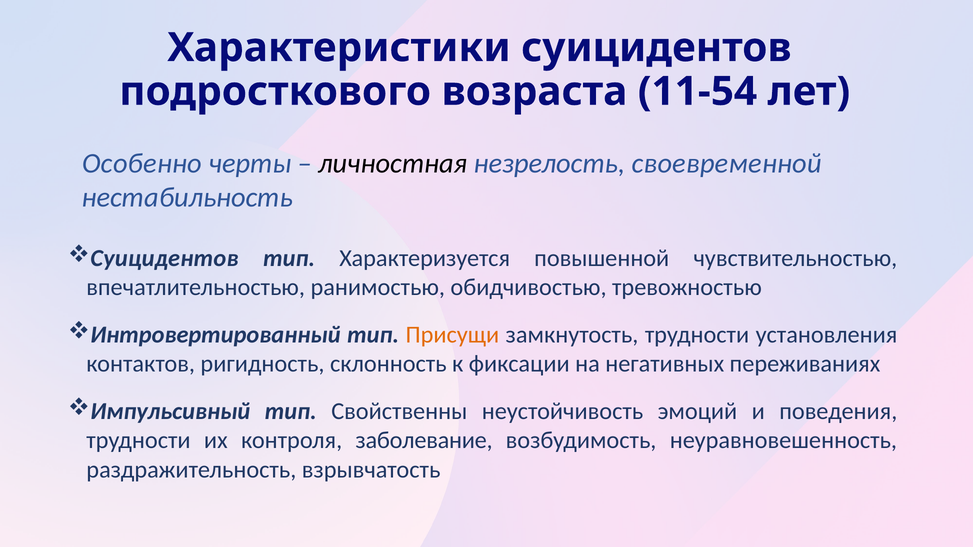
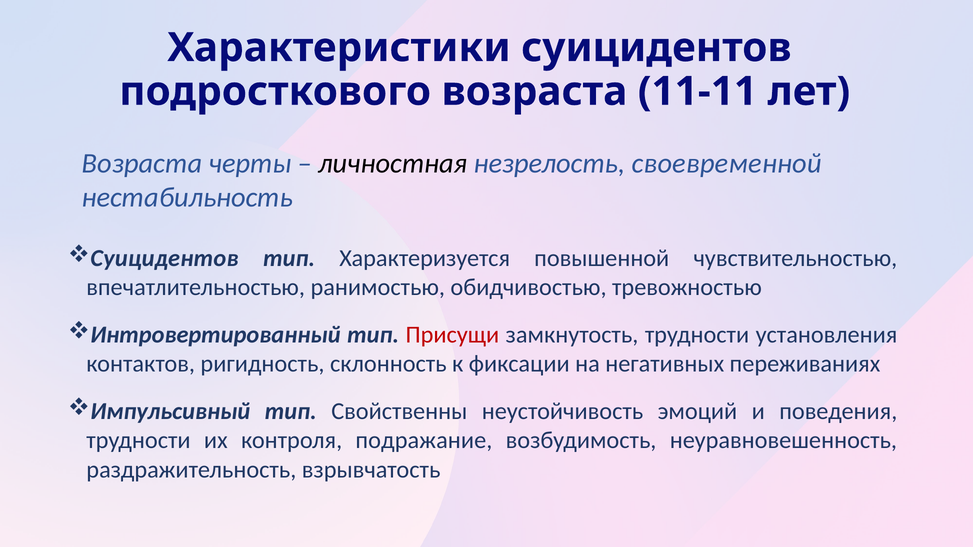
11-54: 11-54 -> 11-11
Особенно at (142, 163): Особенно -> Возраста
Присущи colour: orange -> red
заболевание: заболевание -> подражание
